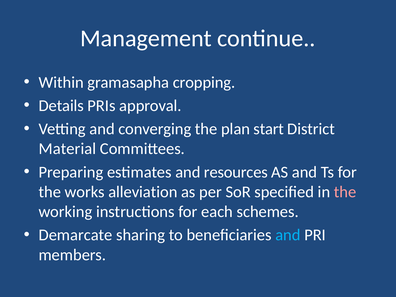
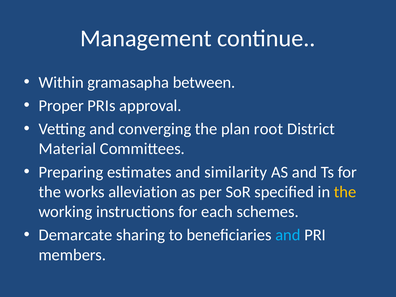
cropping: cropping -> between
Details: Details -> Proper
start: start -> root
resources: resources -> similarity
the at (345, 192) colour: pink -> yellow
